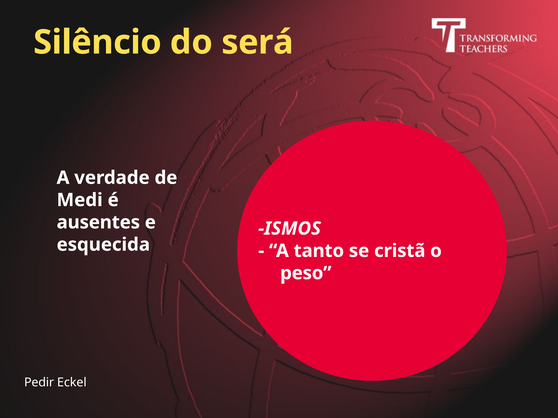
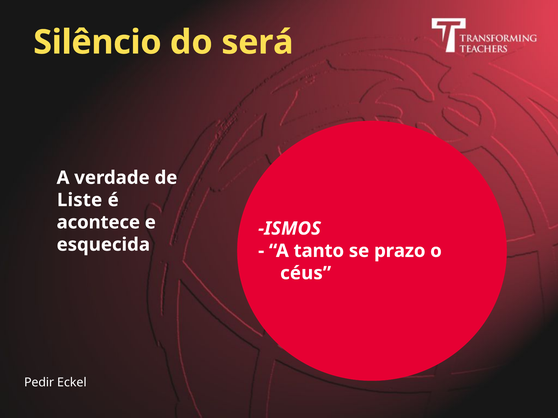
Medi: Medi -> Liste
ausentes: ausentes -> acontece
cristã: cristã -> prazo
peso: peso -> céus
